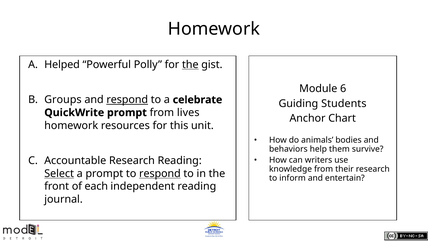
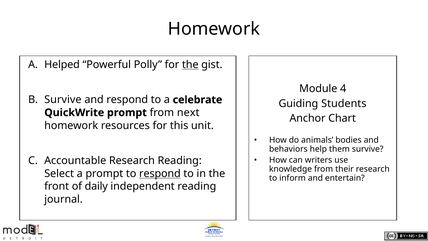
6: 6 -> 4
Groups at (63, 100): Groups -> Survive
respond at (127, 100) underline: present -> none
lives: lives -> next
Select underline: present -> none
each: each -> daily
